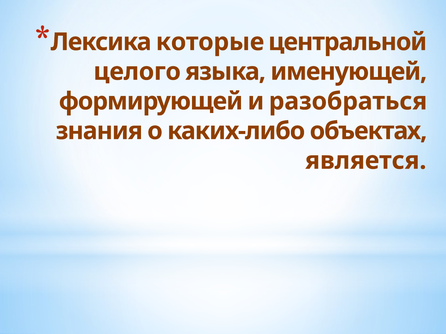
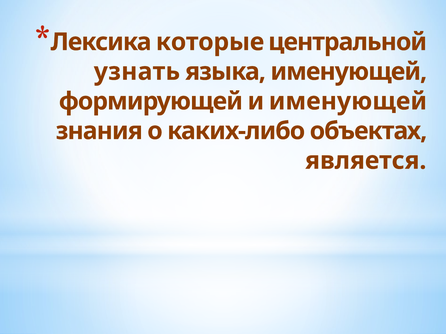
целого: целого -> узнать
и разобраться: разобраться -> именующей
